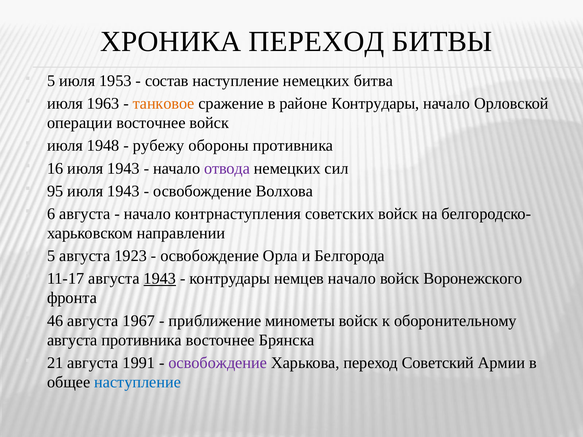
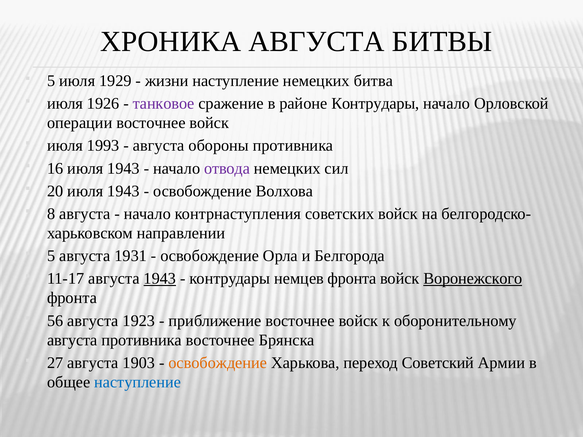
ХРОНИКА ПЕРЕХОД: ПЕРЕХОД -> АВГУСТА
1953: 1953 -> 1929
состав: состав -> жизни
1963: 1963 -> 1926
танковое colour: orange -> purple
1948: 1948 -> 1993
рубежу at (159, 146): рубежу -> августа
95: 95 -> 20
6: 6 -> 8
1923: 1923 -> 1931
немцев начало: начало -> фронта
Воронежского underline: none -> present
46: 46 -> 56
1967: 1967 -> 1923
приближение минометы: минометы -> восточнее
21: 21 -> 27
1991: 1991 -> 1903
освобождение at (218, 363) colour: purple -> orange
